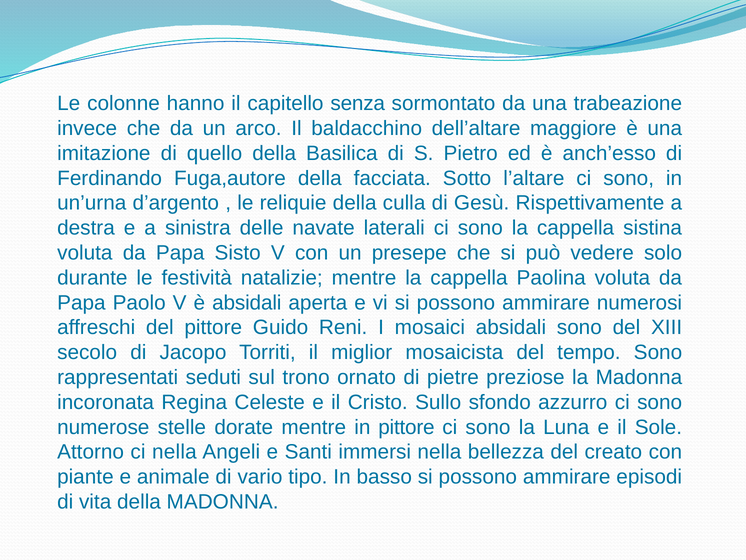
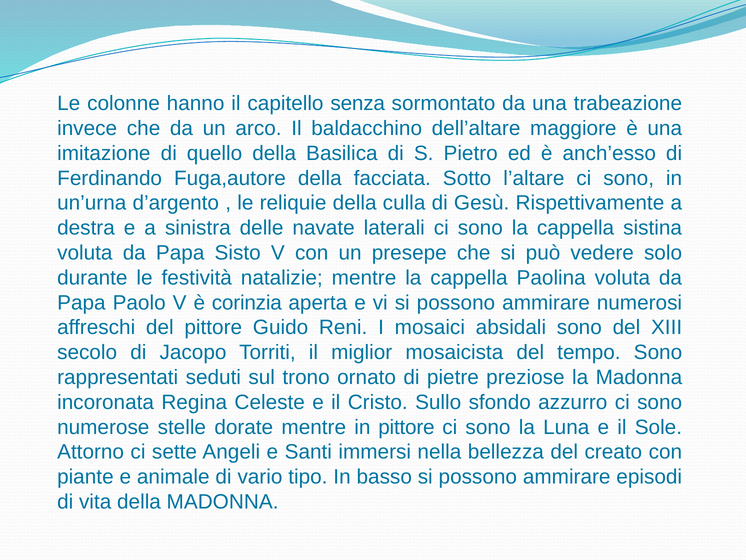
è absidali: absidali -> corinzia
ci nella: nella -> sette
